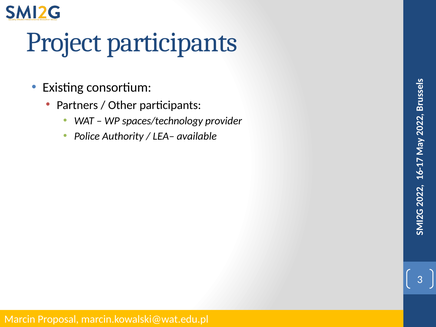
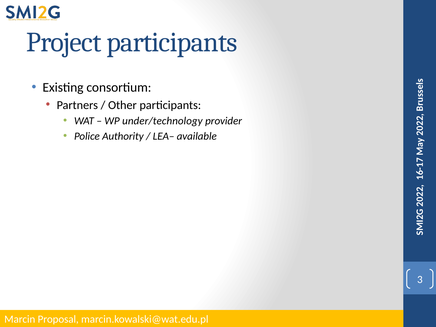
spaces/technology: spaces/technology -> under/technology
